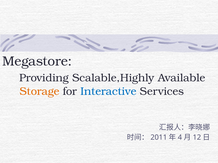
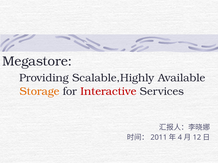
Interactive colour: blue -> red
